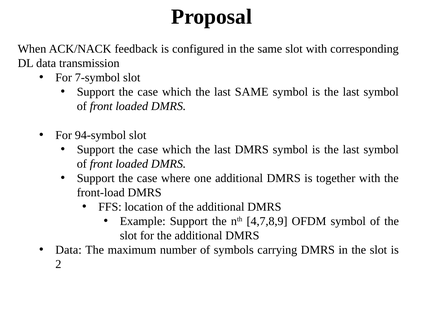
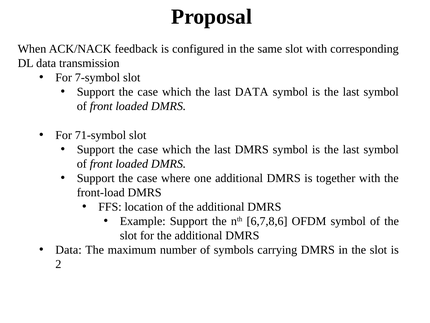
last SAME: SAME -> DATA
94-symbol: 94-symbol -> 71-symbol
4,7,8,9: 4,7,8,9 -> 6,7,8,6
